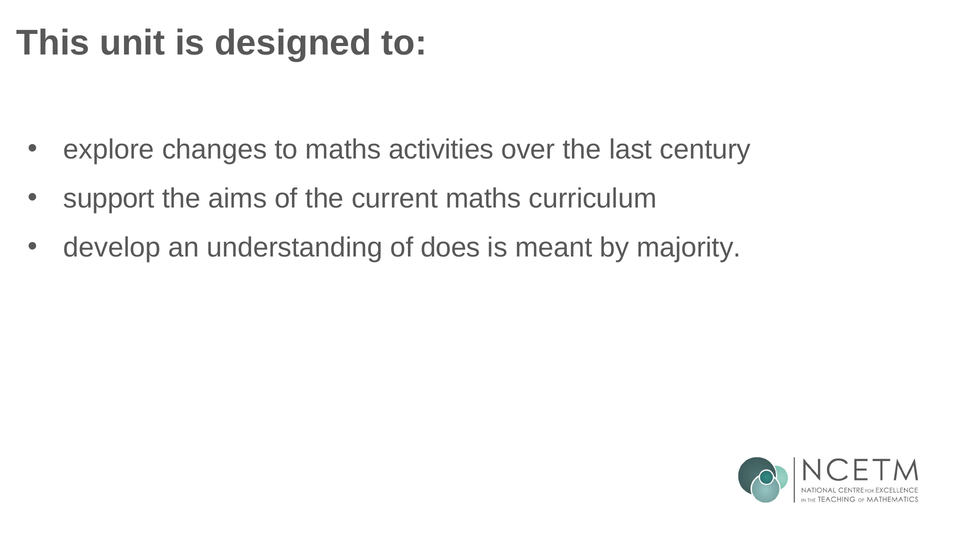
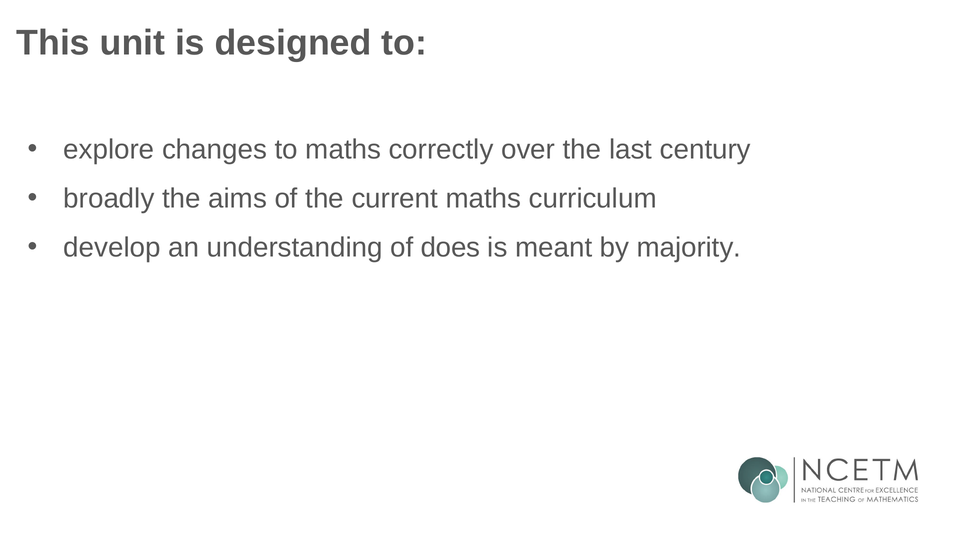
activities: activities -> correctly
support: support -> broadly
